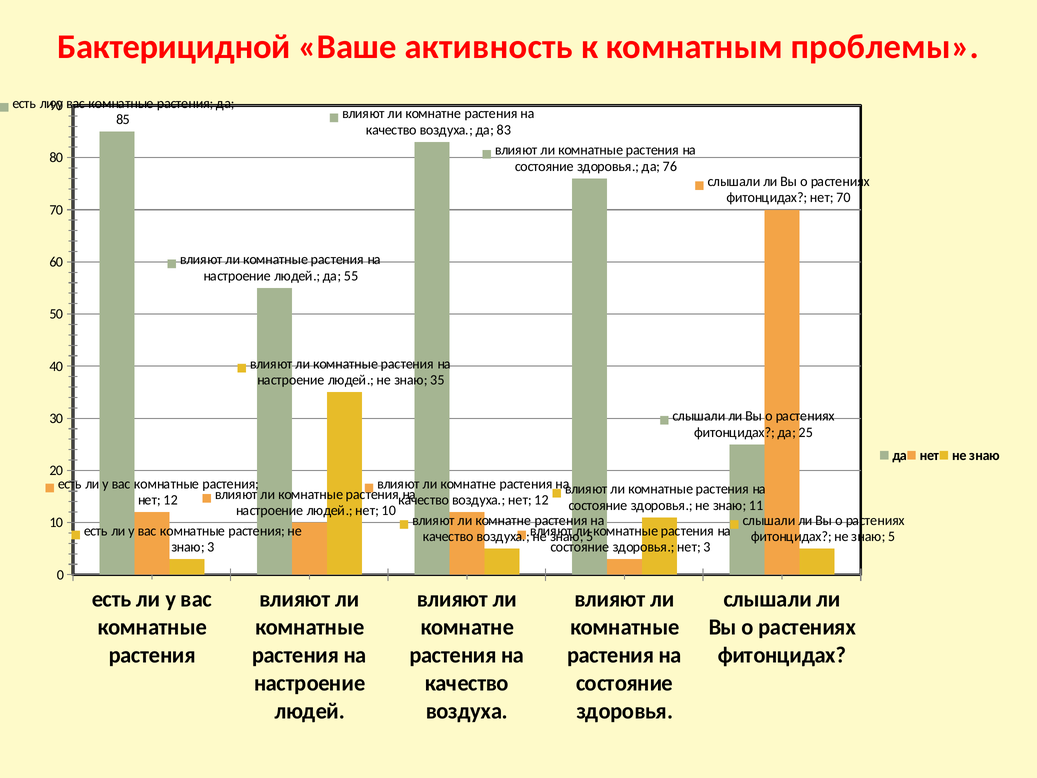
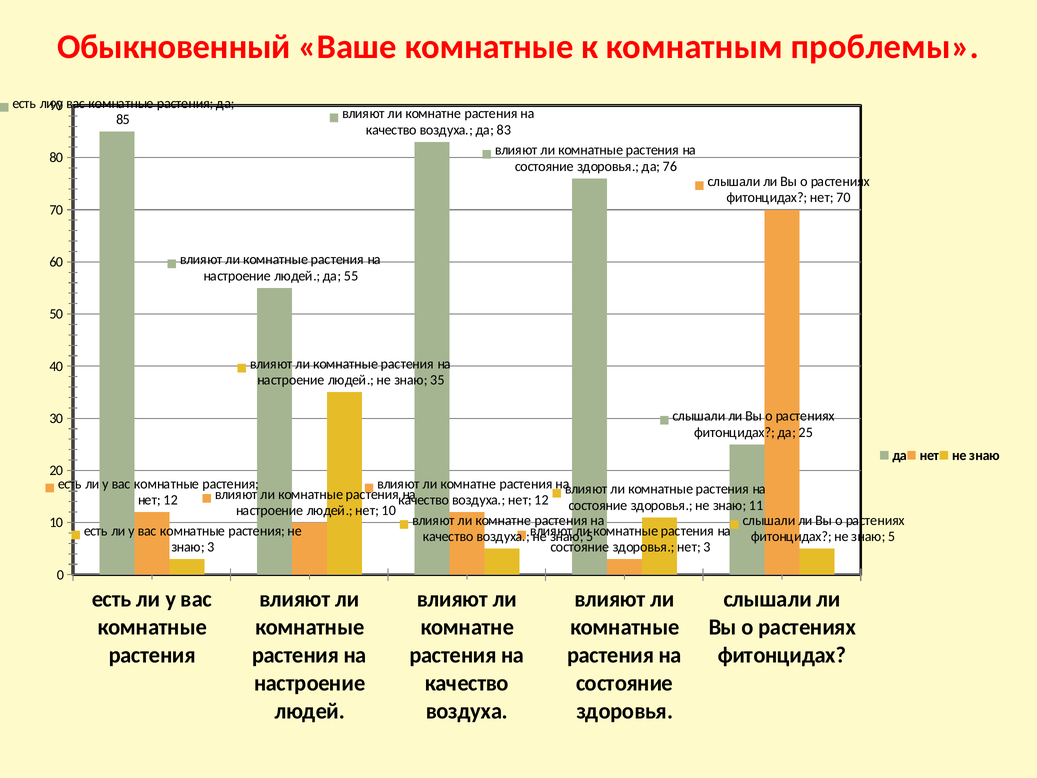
Бактерицидной: Бактерицидной -> Обыкновенный
Ваше активность: активность -> комнатные
